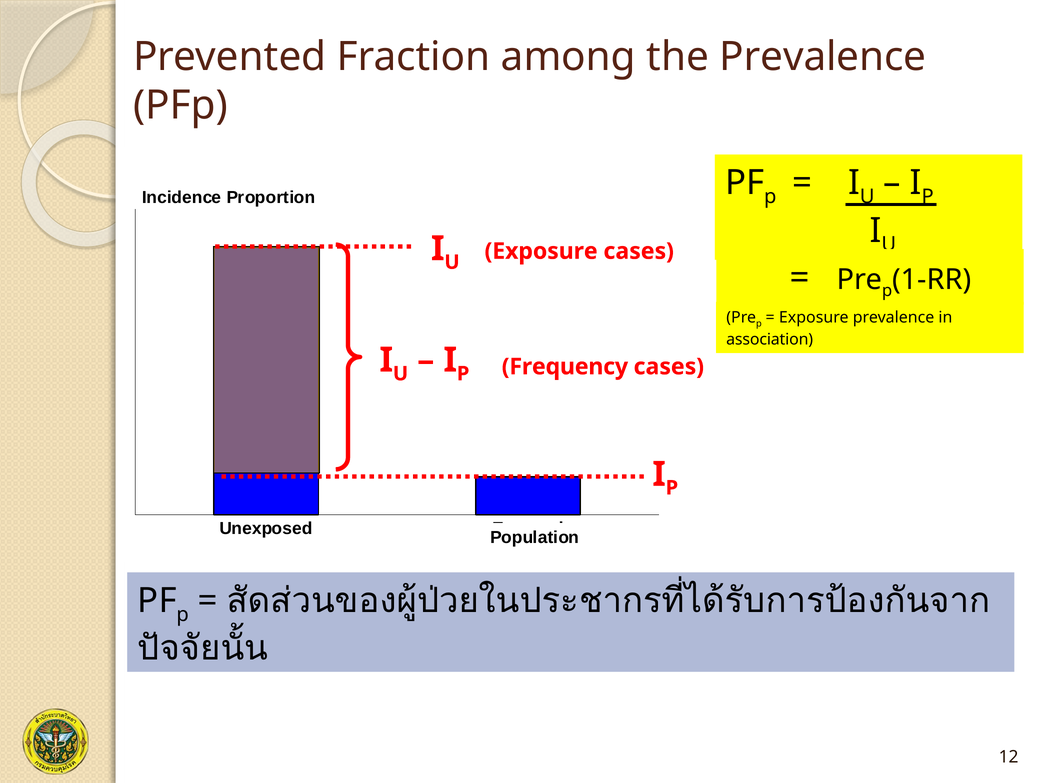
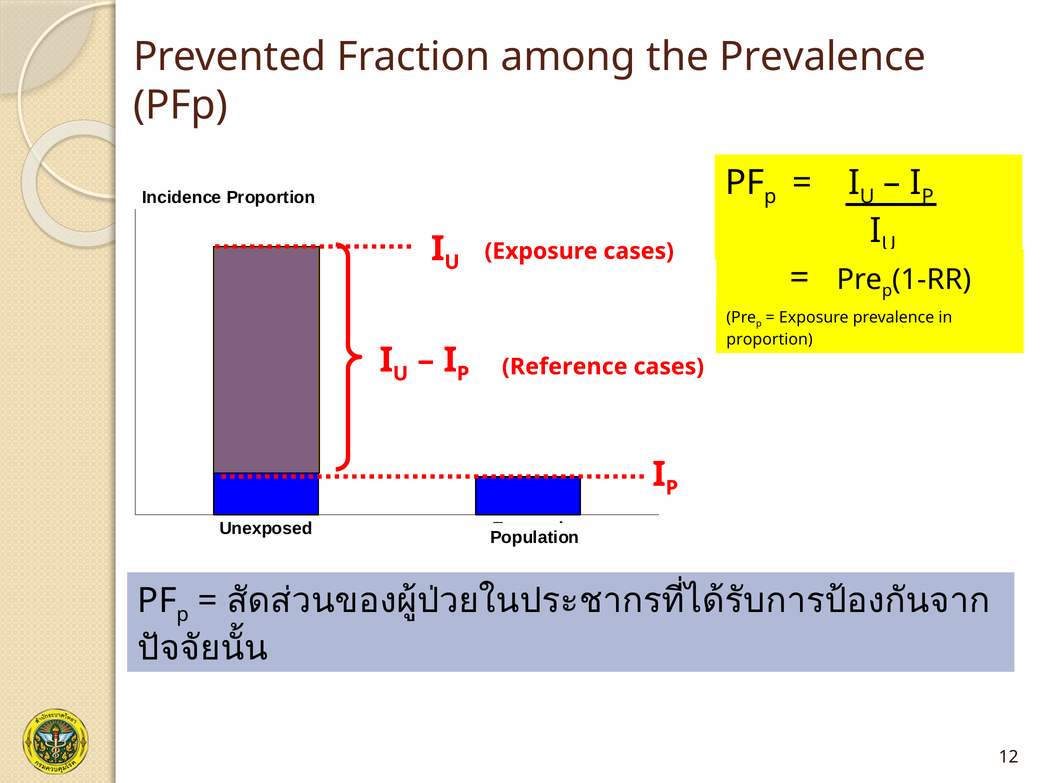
association at (770, 339): association -> proportion
Frequency: Frequency -> Reference
